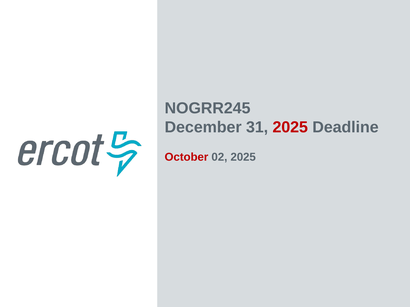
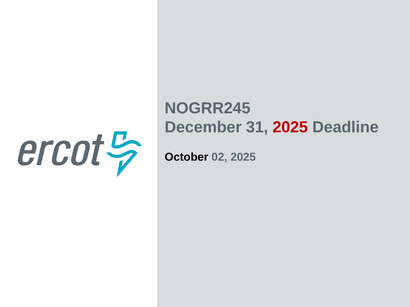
October colour: red -> black
